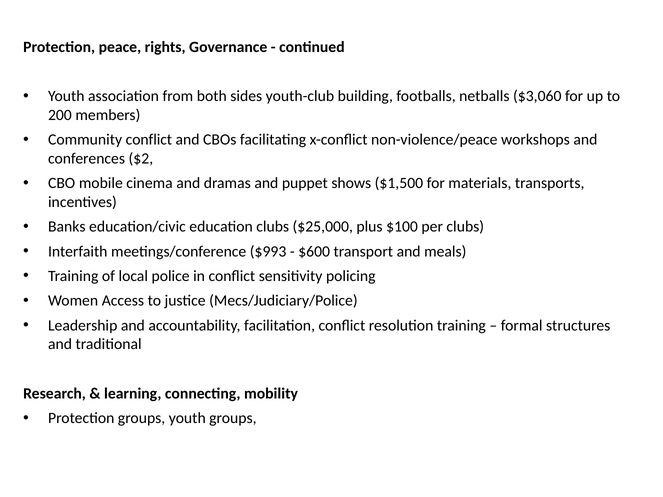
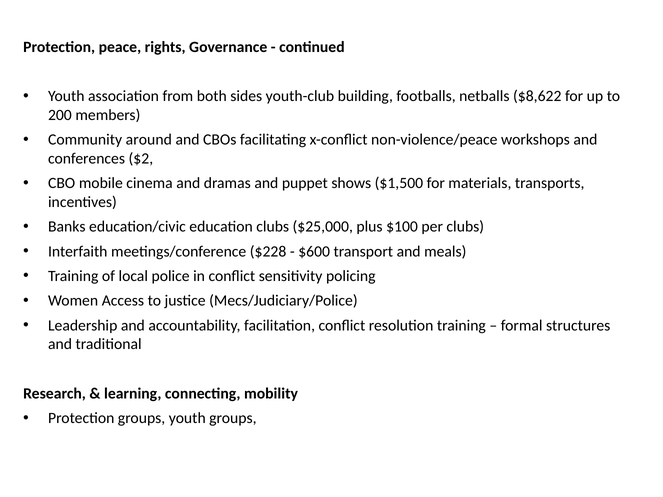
$3,060: $3,060 -> $8,622
Community conflict: conflict -> around
$993: $993 -> $228
